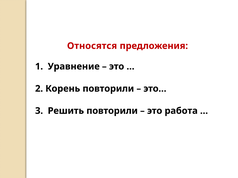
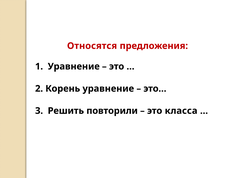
Корень повторили: повторили -> уравнение
работа: работа -> класса
